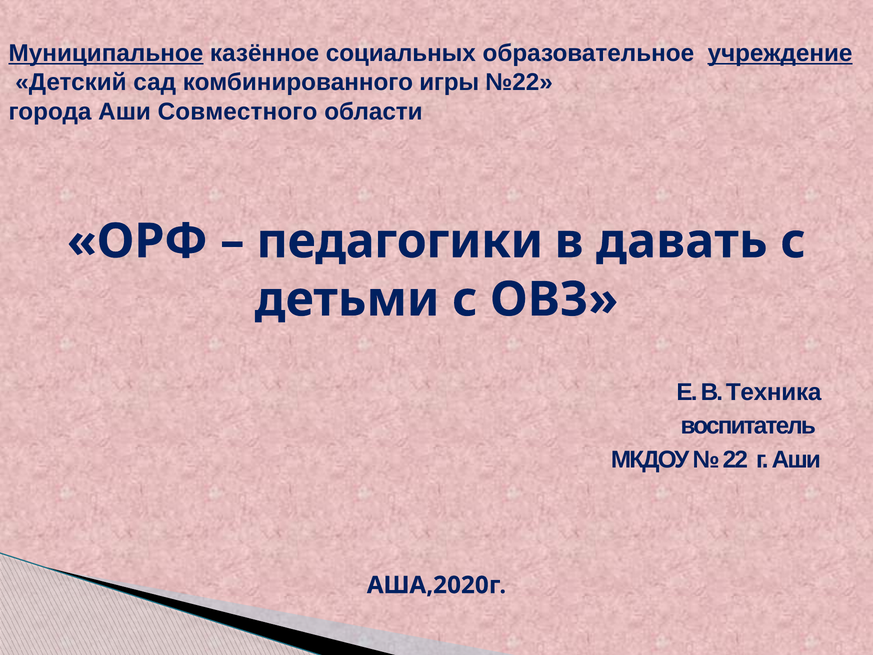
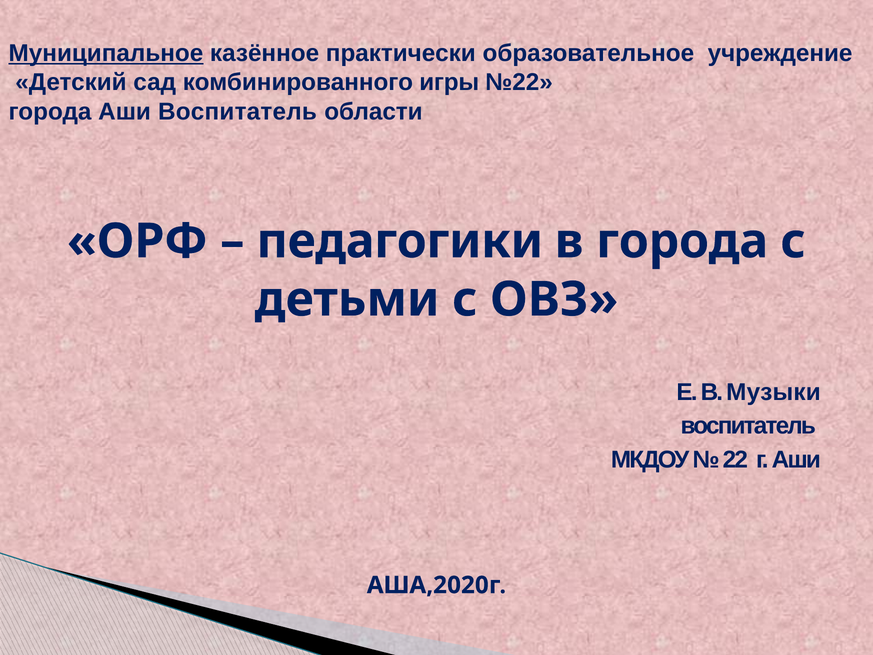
социальных: социальных -> практически
учреждение underline: present -> none
Аши Совместного: Совместного -> Воспитатель
в давать: давать -> города
Техника: Техника -> Музыки
